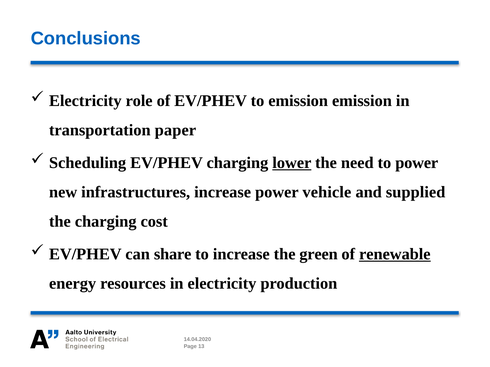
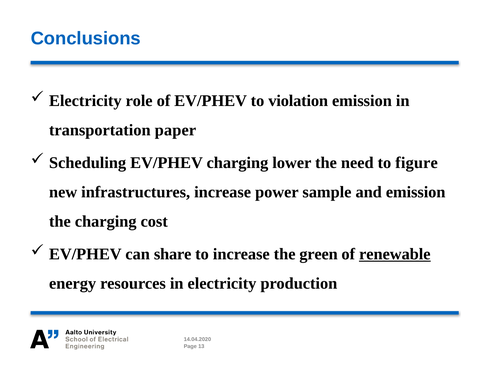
to emission: emission -> violation
lower underline: present -> none
to power: power -> figure
vehicle: vehicle -> sample
and supplied: supplied -> emission
